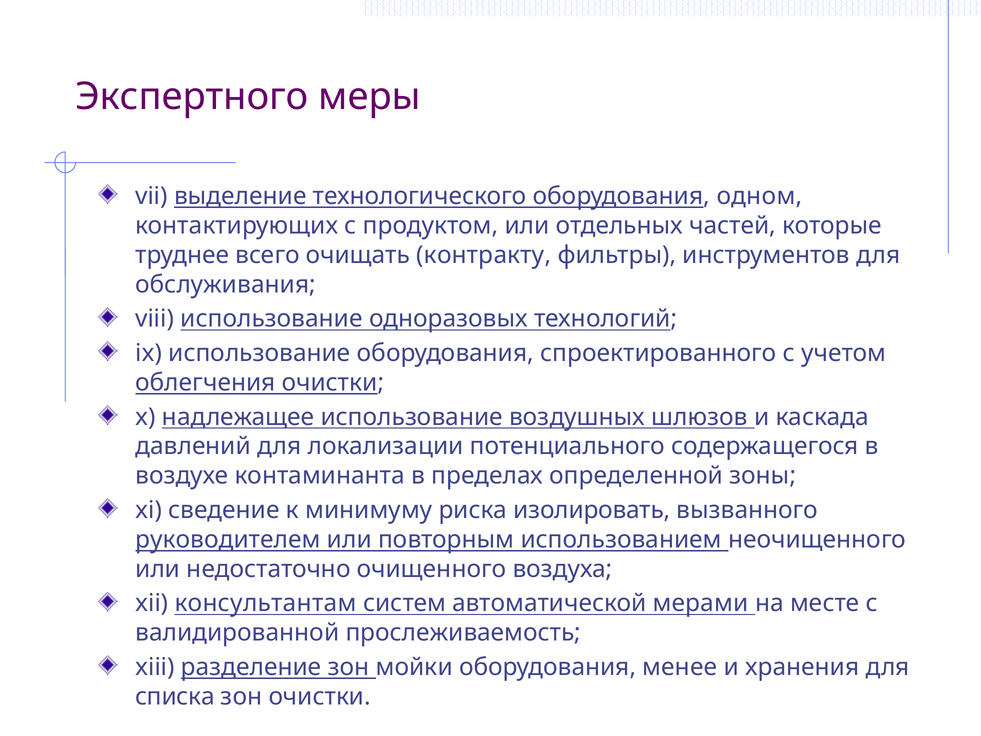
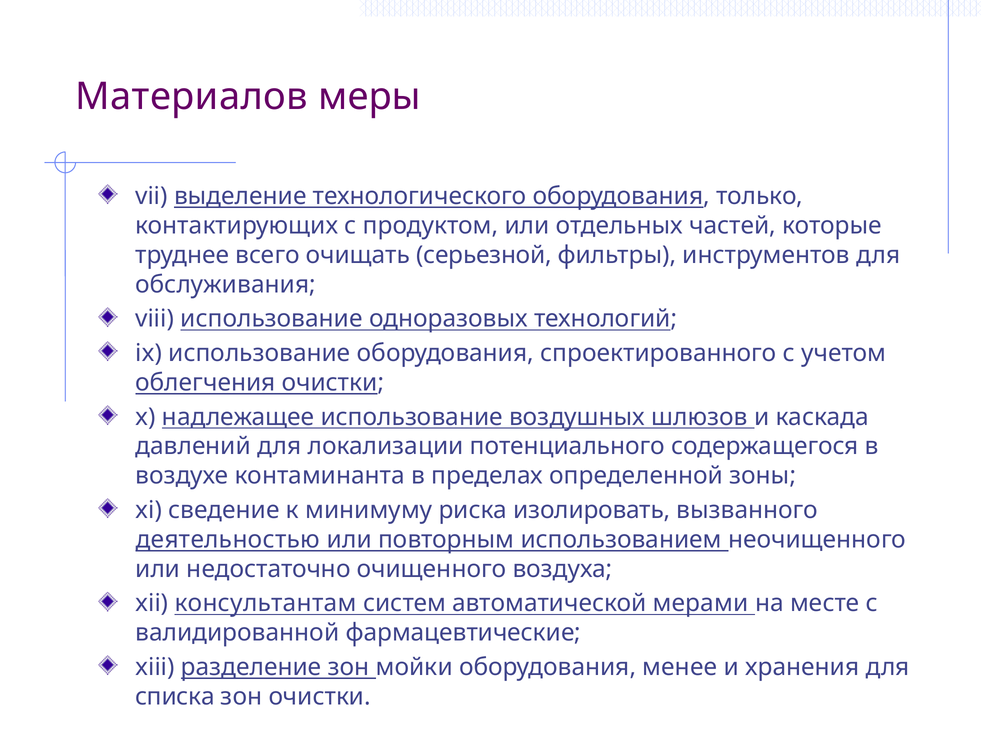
Экспертного: Экспертного -> Материалов
одном: одном -> только
контракту: контракту -> серьезной
руководителем: руководителем -> деятельностью
прослеживаемость: прослеживаемость -> фармацевтические
